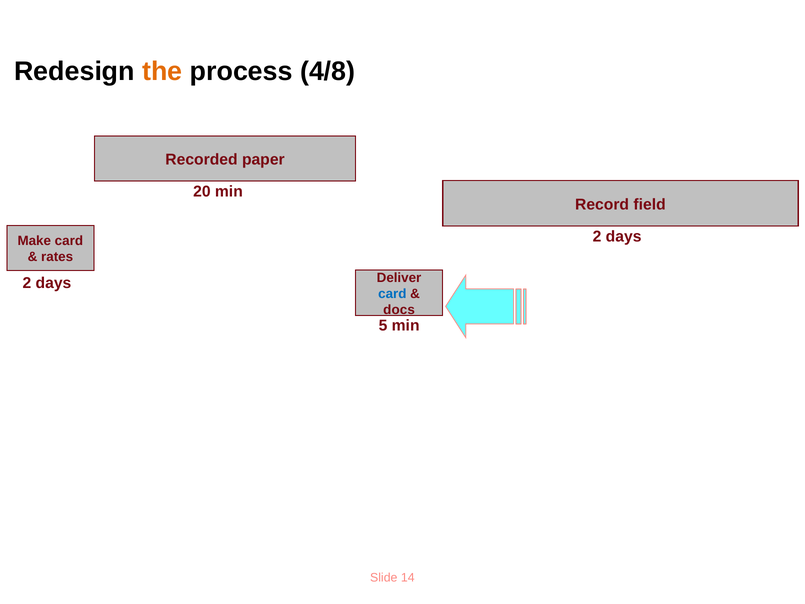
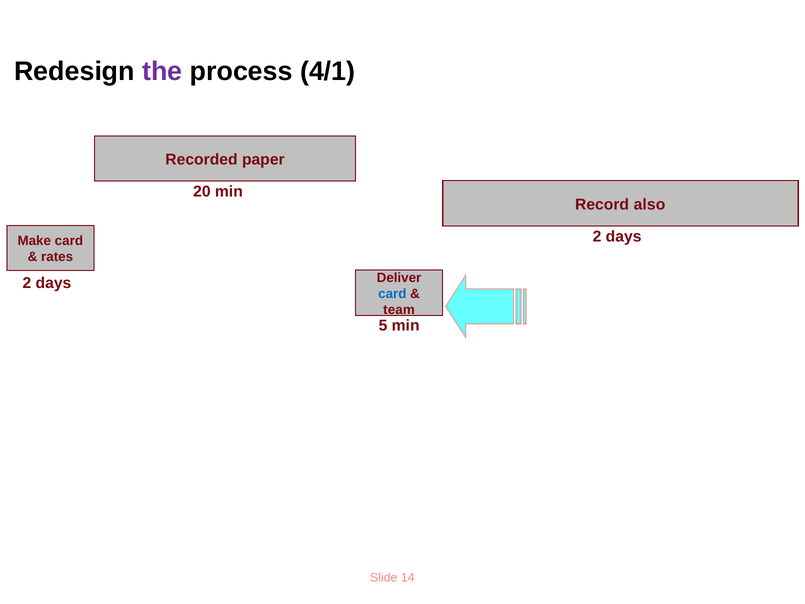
the colour: orange -> purple
4/8: 4/8 -> 4/1
field: field -> also
docs: docs -> team
